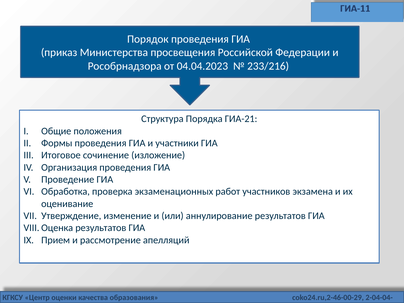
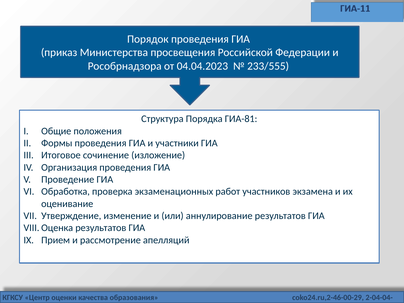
233/216: 233/216 -> 233/555
ГИА-21: ГИА-21 -> ГИА-81
